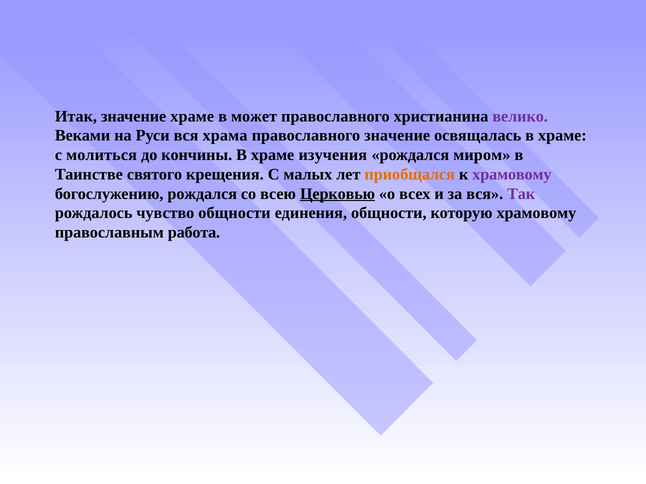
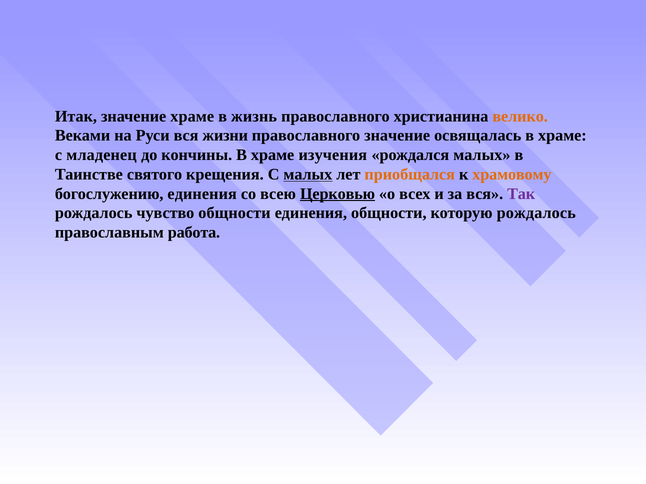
может: может -> жизнь
велико colour: purple -> orange
храма: храма -> жизни
молиться: молиться -> младенец
рождался миром: миром -> малых
малых at (308, 175) underline: none -> present
храмовому at (512, 175) colour: purple -> orange
богослужению рождался: рождался -> единения
которую храмовому: храмовому -> рождалось
